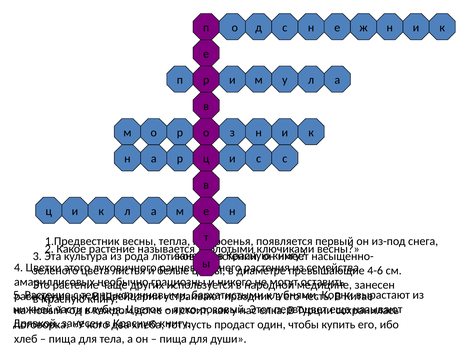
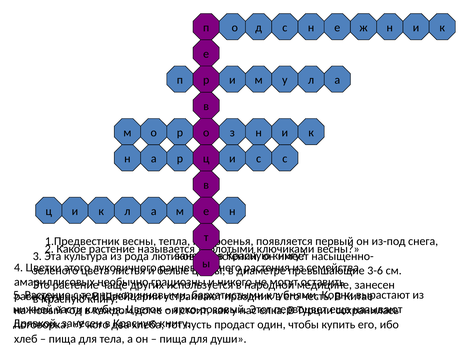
4-6: 4-6 -> 3-6
